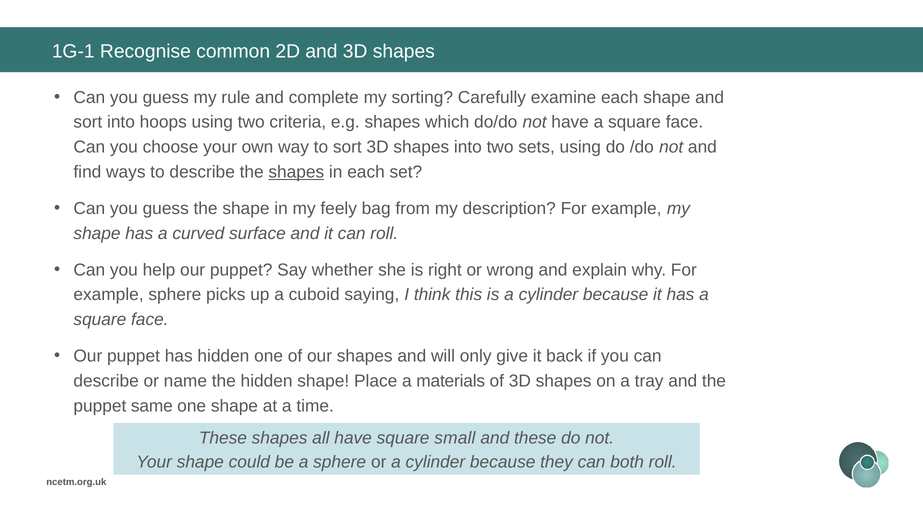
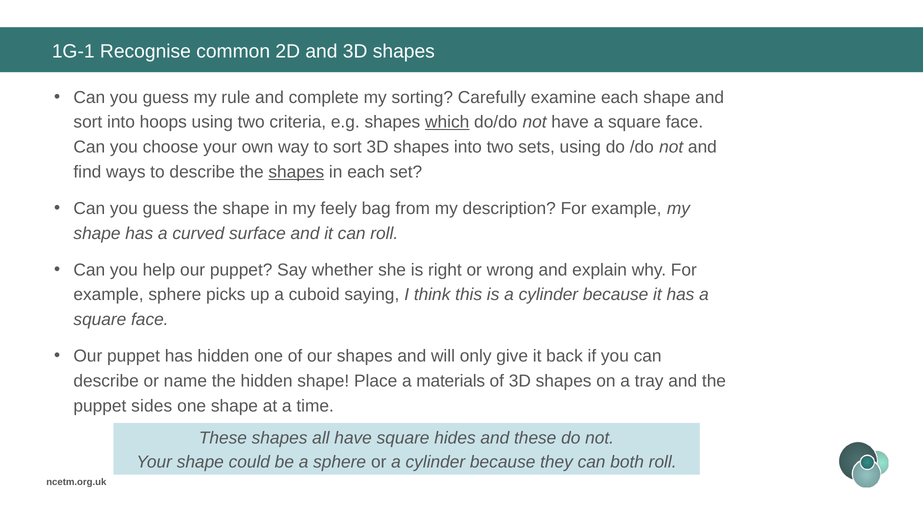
which underline: none -> present
same: same -> sides
small: small -> hides
